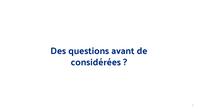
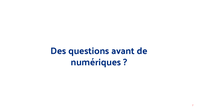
considérées: considérées -> numériques
